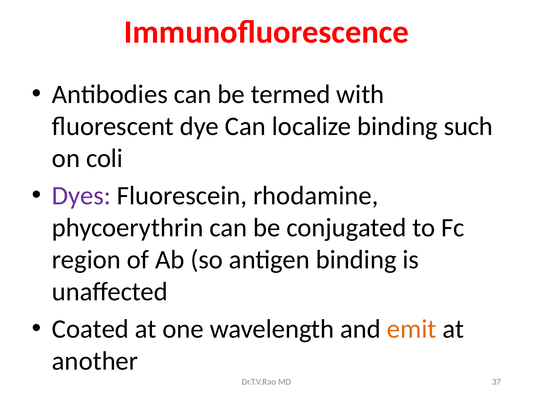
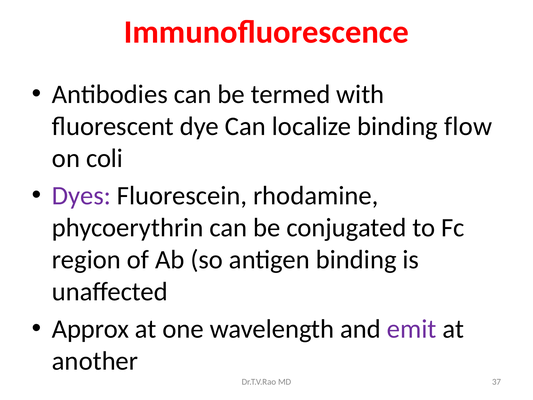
such: such -> flow
Coated: Coated -> Approx
emit colour: orange -> purple
